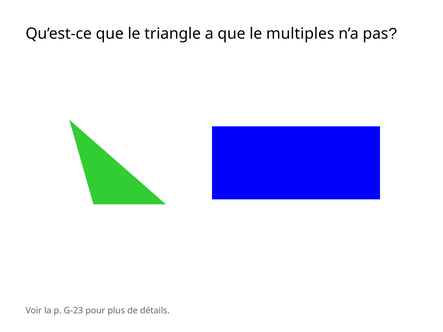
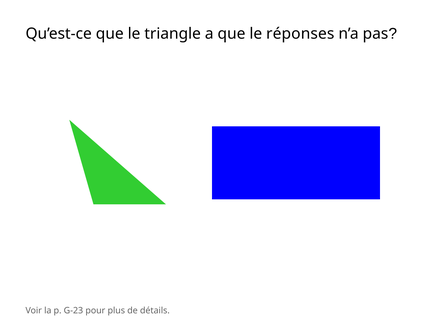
multiples: multiples -> réponses
